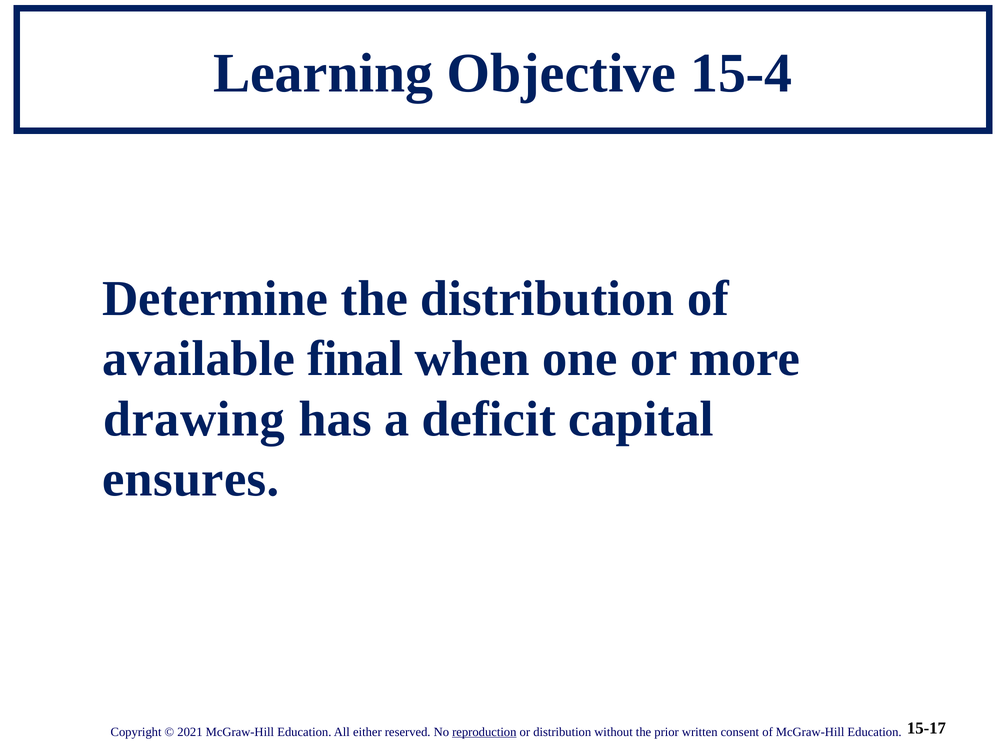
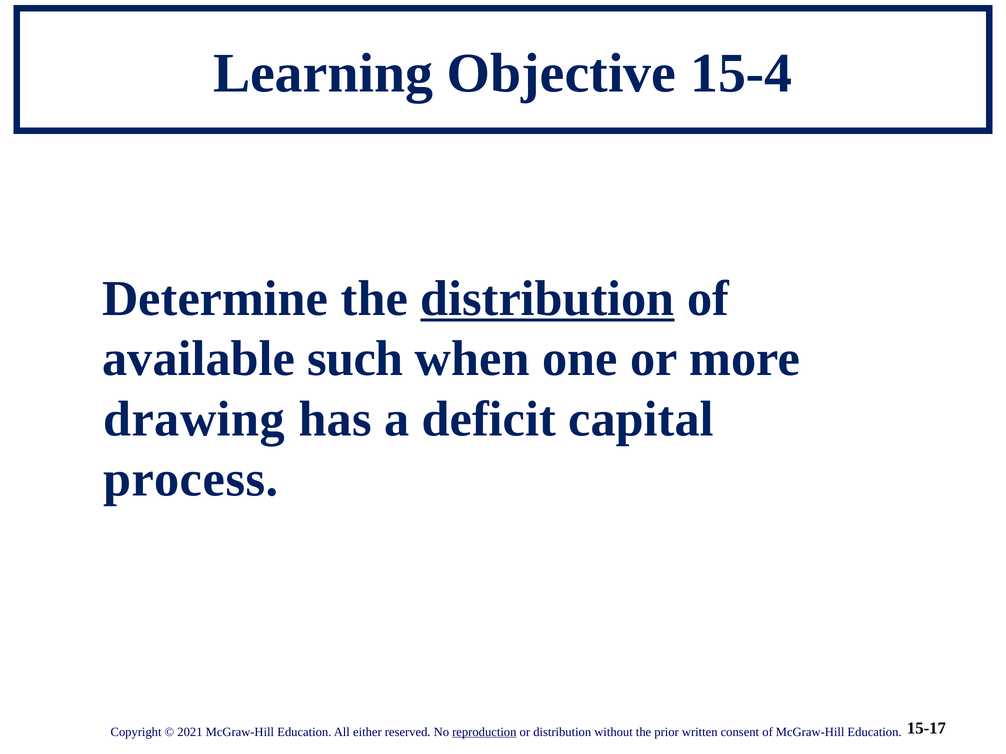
distribution at (547, 299) underline: none -> present
final: final -> such
ensures: ensures -> process
